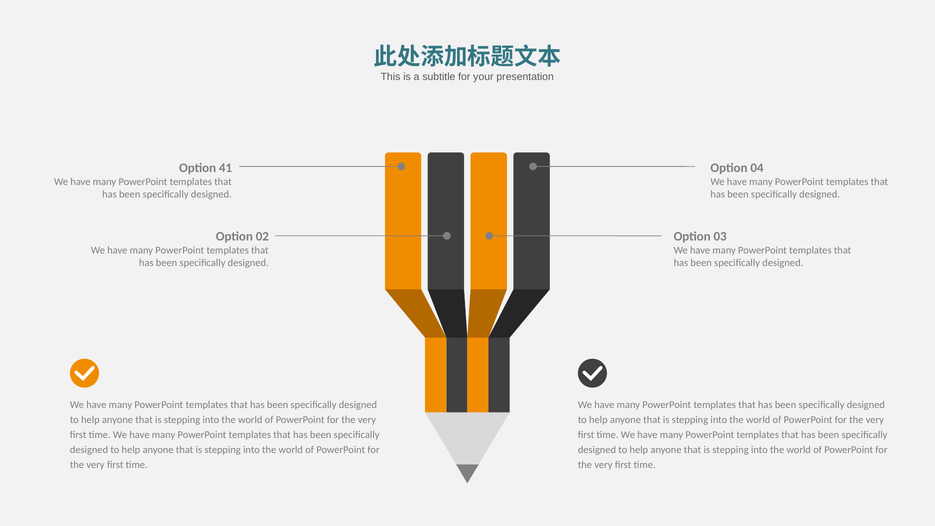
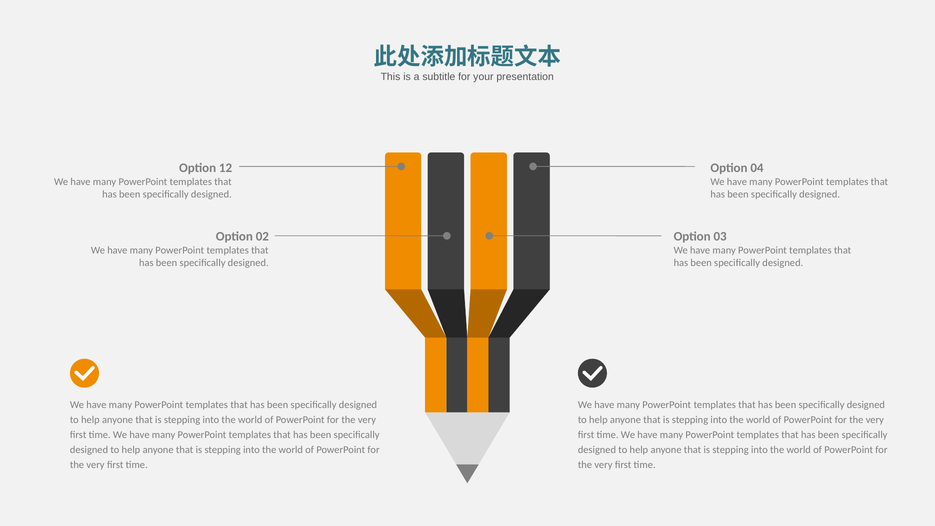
41: 41 -> 12
